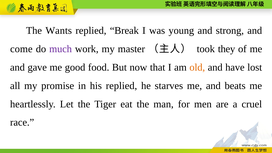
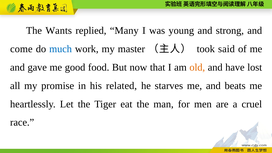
Break: Break -> Many
much colour: purple -> blue
they: they -> said
his replied: replied -> related
